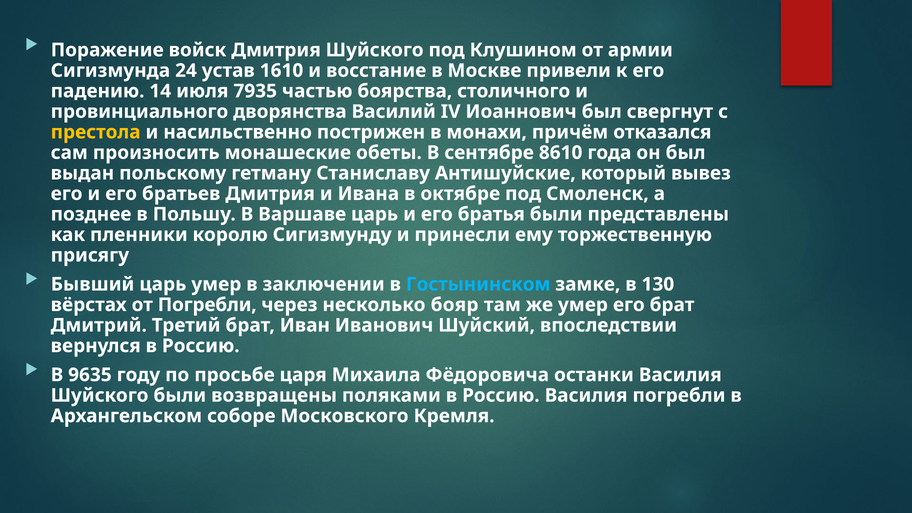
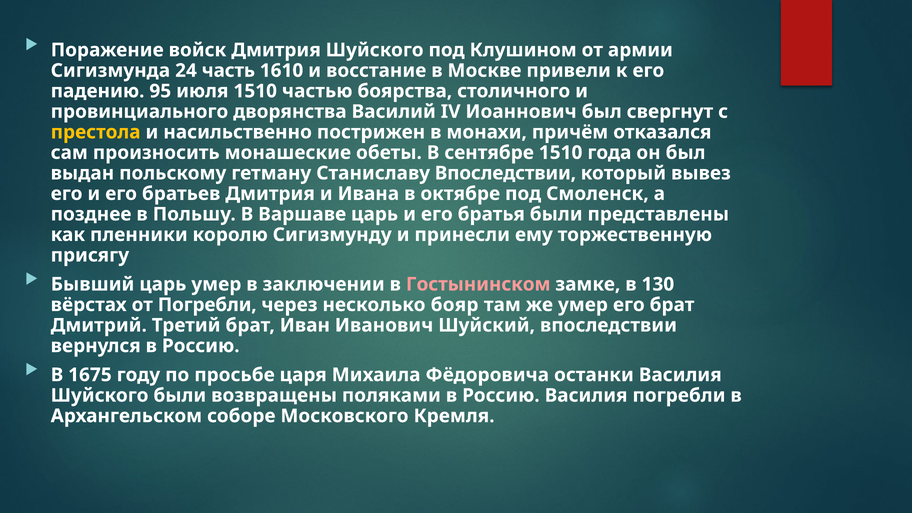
устав: устав -> часть
14: 14 -> 95
июля 7935: 7935 -> 1510
сентябре 8610: 8610 -> 1510
Станиславу Антишуйские: Антишуйские -> Впоследствии
Гостынинском colour: light blue -> pink
9635: 9635 -> 1675
